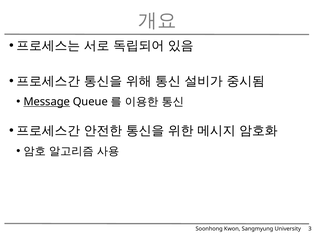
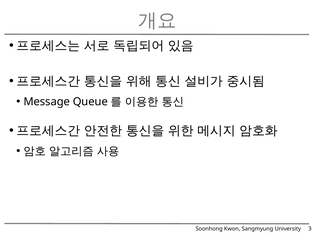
Message underline: present -> none
